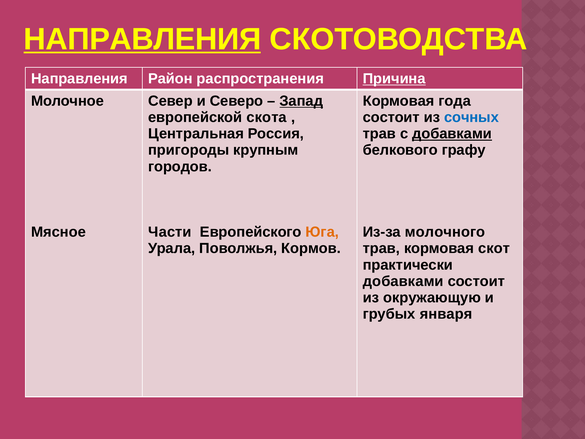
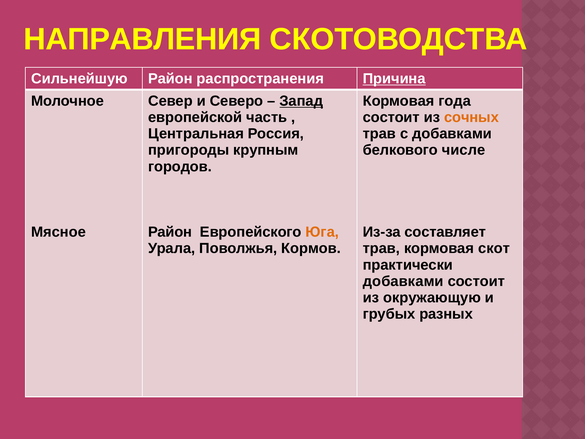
НАПРАВЛЕНИЯ at (142, 39) underline: present -> none
Направления at (79, 79): Направления -> Сильнейшую
скота: скота -> часть
сочных colour: blue -> orange
добавками at (452, 134) underline: present -> none
графу: графу -> числе
Части at (170, 232): Части -> Район
молочного: молочного -> составляет
января: января -> разных
